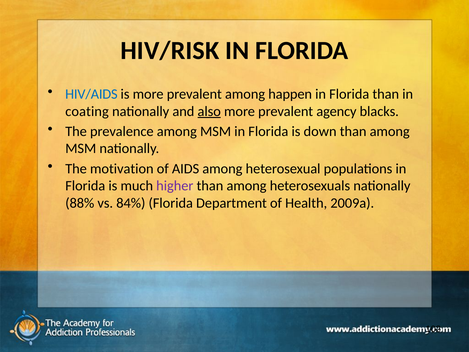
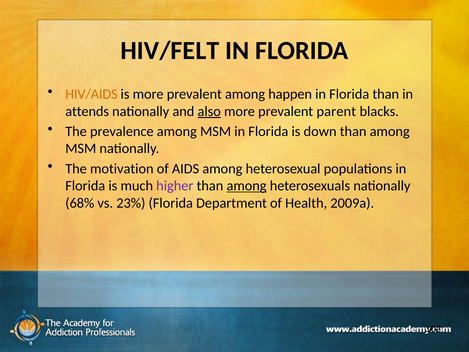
HIV/RISK: HIV/RISK -> HIV/FELT
HIV/AIDS colour: blue -> orange
coating: coating -> attends
agency: agency -> parent
among at (247, 186) underline: none -> present
88%: 88% -> 68%
84%: 84% -> 23%
